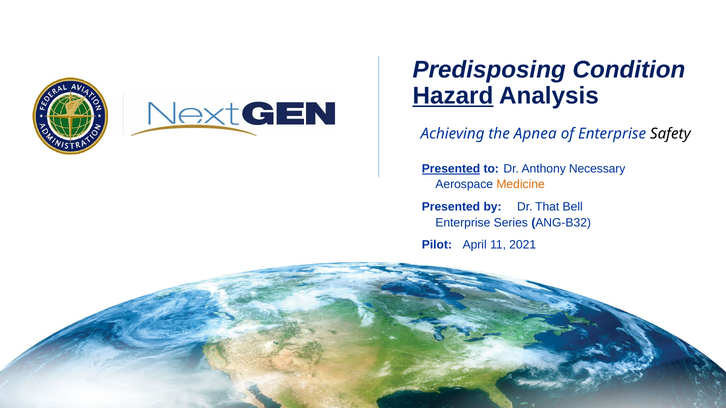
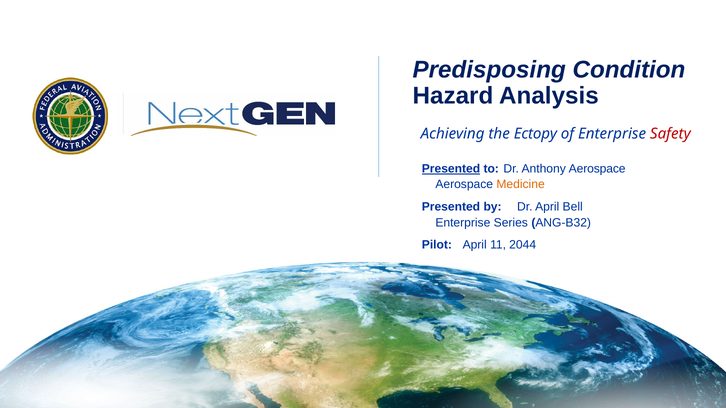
Hazard underline: present -> none
Apnea: Apnea -> Ectopy
Safety colour: black -> red
Anthony Necessary: Necessary -> Aerospace
Dr That: That -> April
2021: 2021 -> 2044
